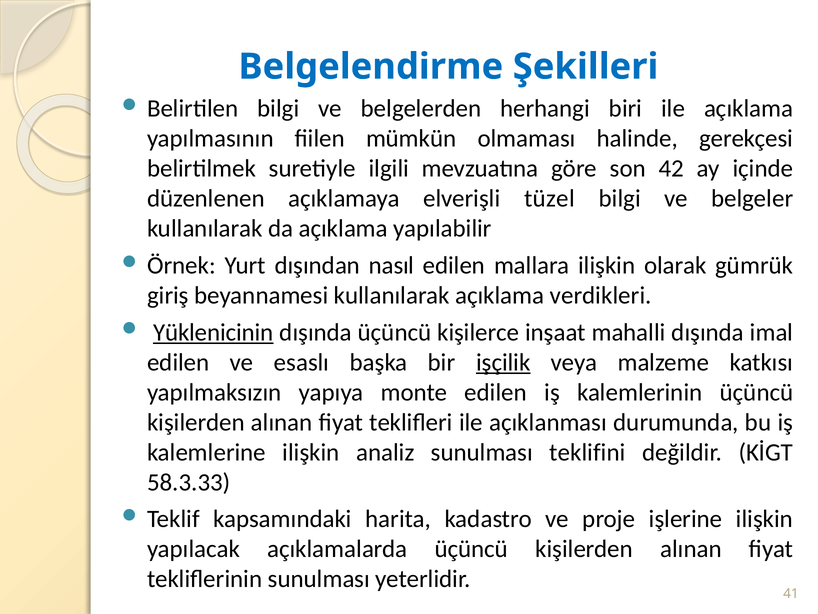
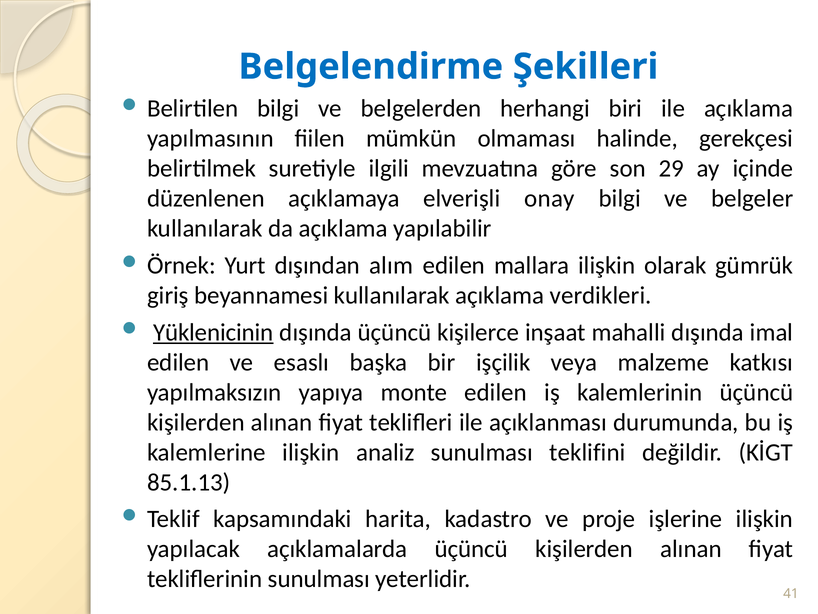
42: 42 -> 29
tüzel: tüzel -> onay
nasıl: nasıl -> alım
işçilik underline: present -> none
58.3.33: 58.3.33 -> 85.1.13
